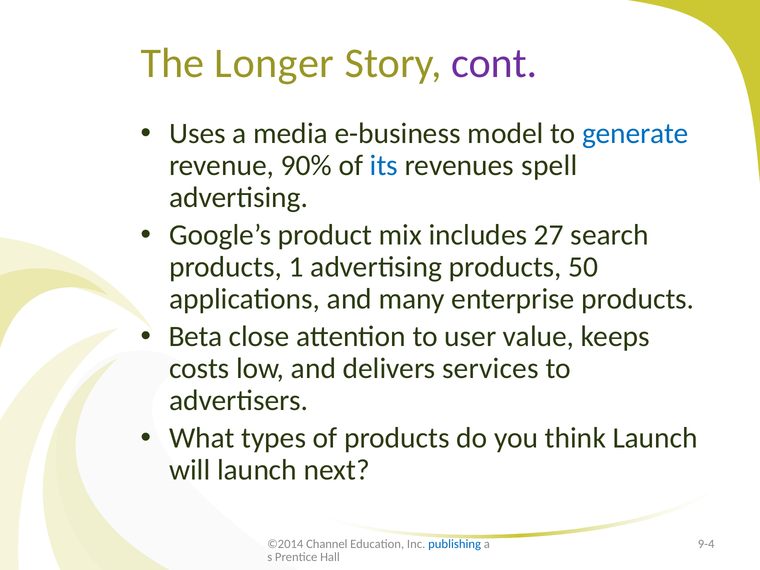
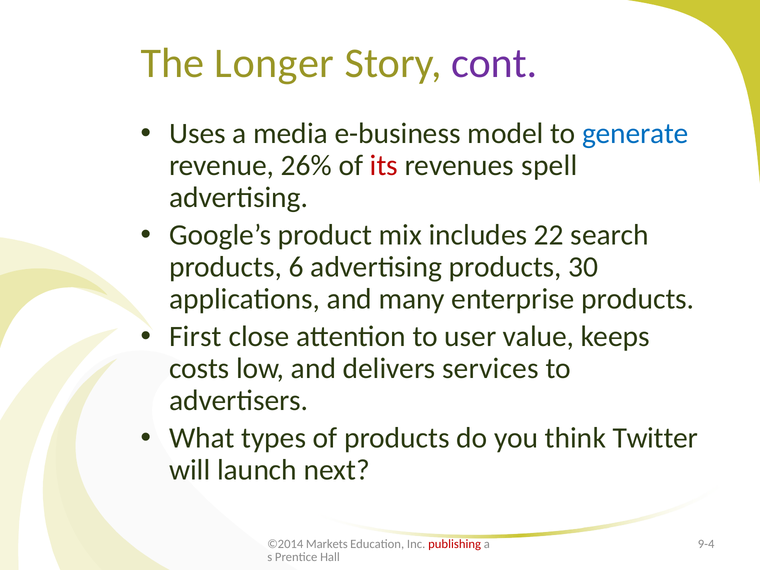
90%: 90% -> 26%
its colour: blue -> red
27: 27 -> 22
1: 1 -> 6
50: 50 -> 30
Beta: Beta -> First
think Launch: Launch -> Twitter
Channel: Channel -> Markets
publishing colour: blue -> red
